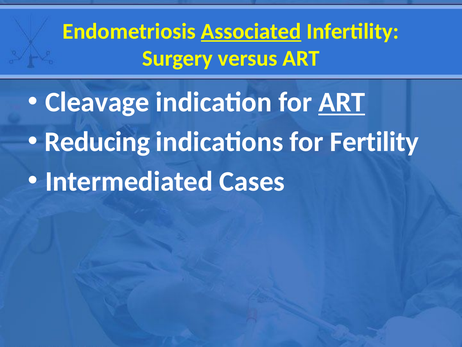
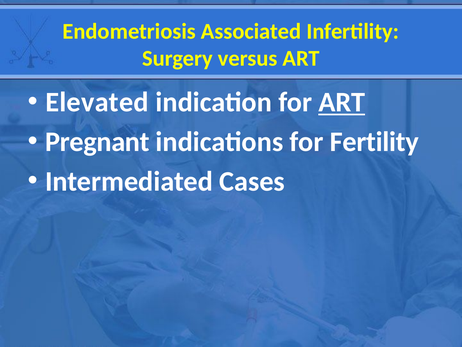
Associated underline: present -> none
Cleavage: Cleavage -> Elevated
Reducing: Reducing -> Pregnant
